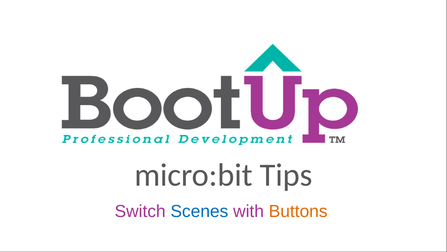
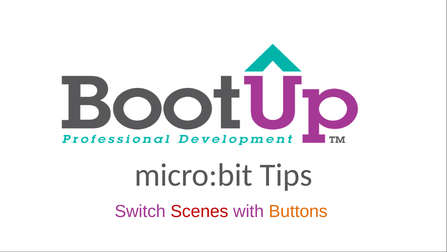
Scenes colour: blue -> red
